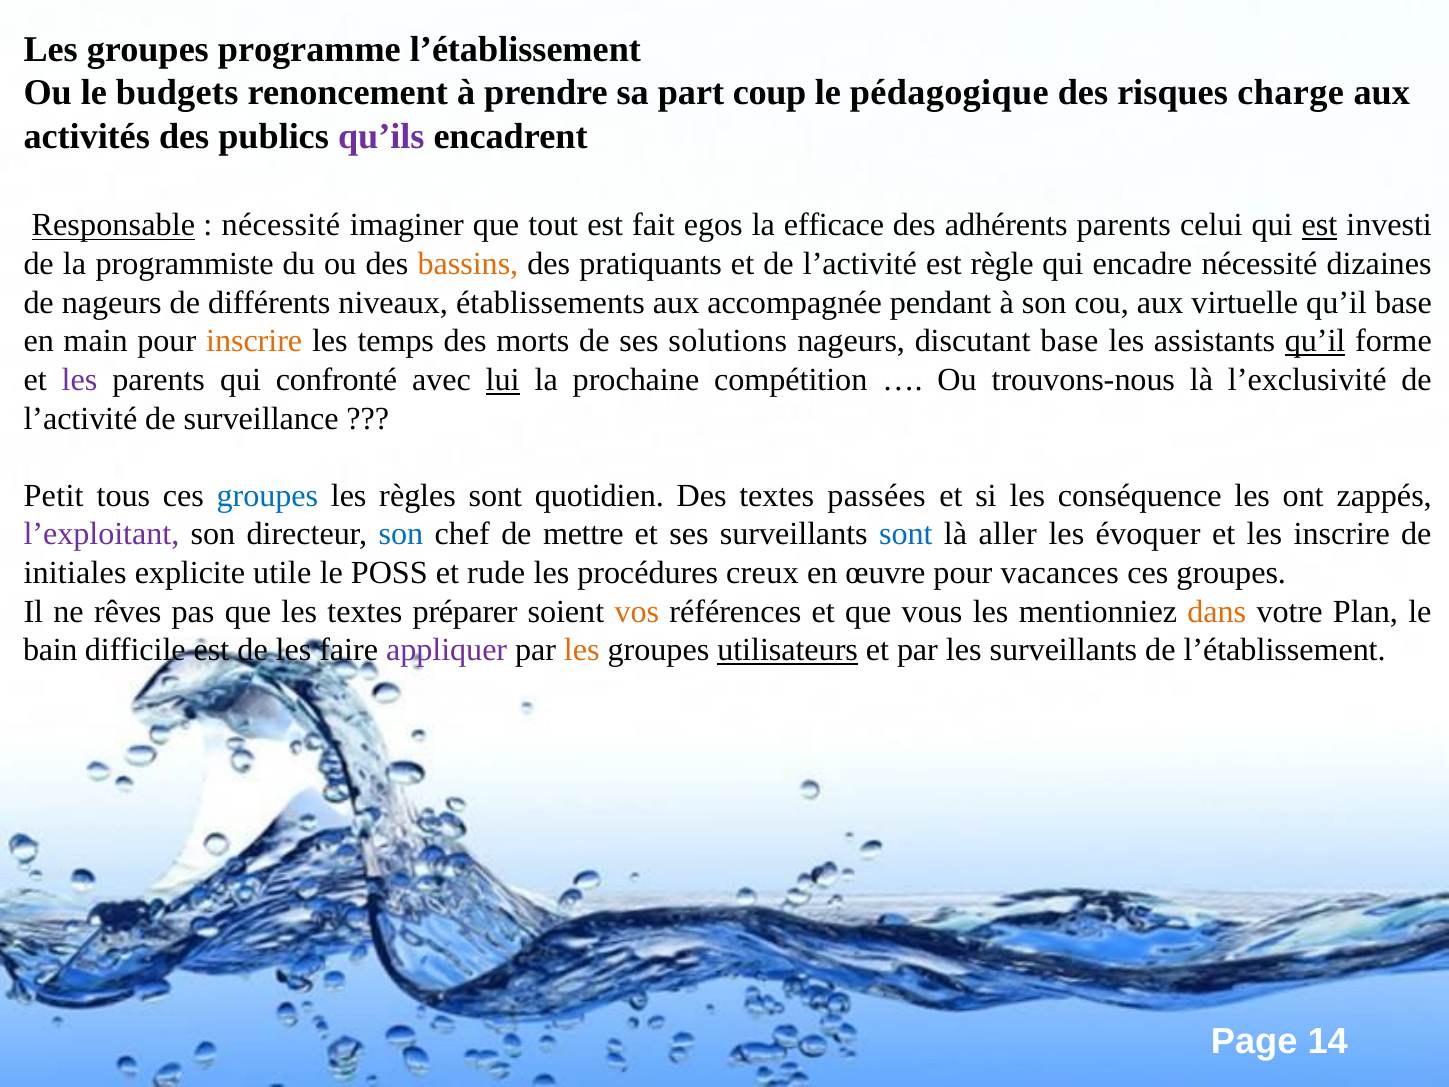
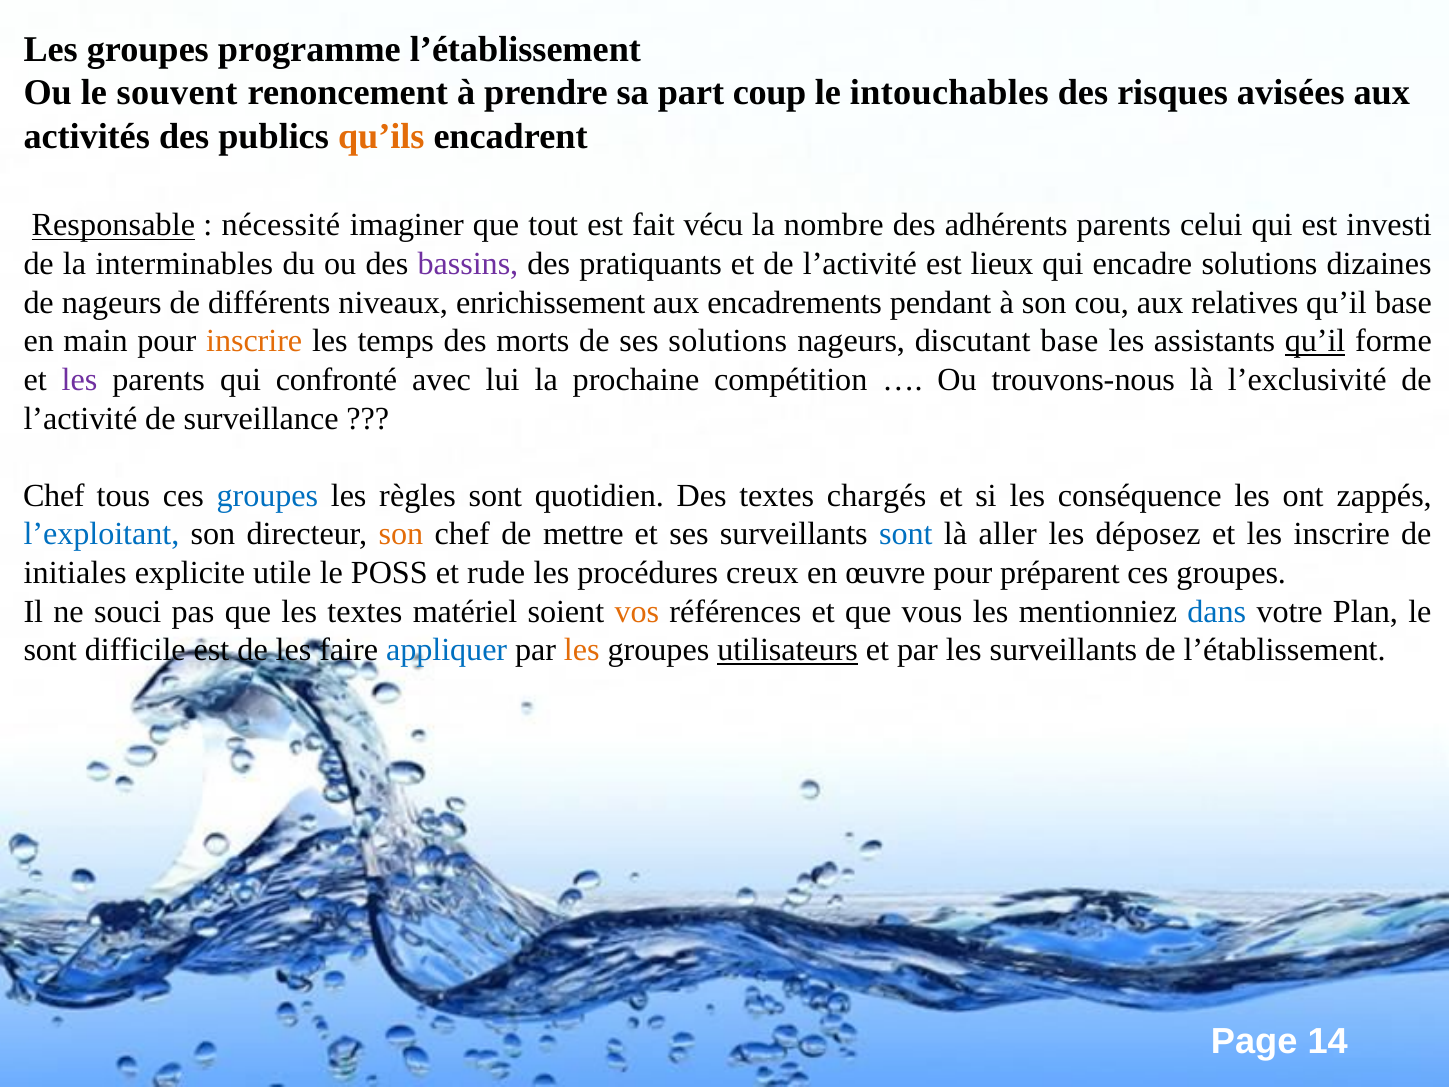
budgets: budgets -> souvent
pédagogique: pédagogique -> intouchables
charge: charge -> avisées
qu’ils colour: purple -> orange
egos: egos -> vécu
efficace: efficace -> nombre
est at (1320, 225) underline: present -> none
programmiste: programmiste -> interminables
bassins colour: orange -> purple
règle: règle -> lieux
encadre nécessité: nécessité -> solutions
établissements: établissements -> enrichissement
accompagnée: accompagnée -> encadrements
virtuelle: virtuelle -> relatives
lui underline: present -> none
Petit at (54, 496): Petit -> Chef
passées: passées -> chargés
l’exploitant colour: purple -> blue
son at (401, 534) colour: blue -> orange
évoquer: évoquer -> déposez
vacances: vacances -> préparent
rêves: rêves -> souci
préparer: préparer -> matériel
dans colour: orange -> blue
bain at (50, 650): bain -> sont
appliquer colour: purple -> blue
